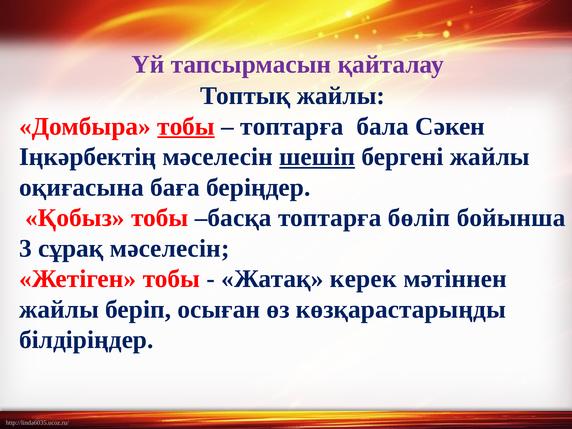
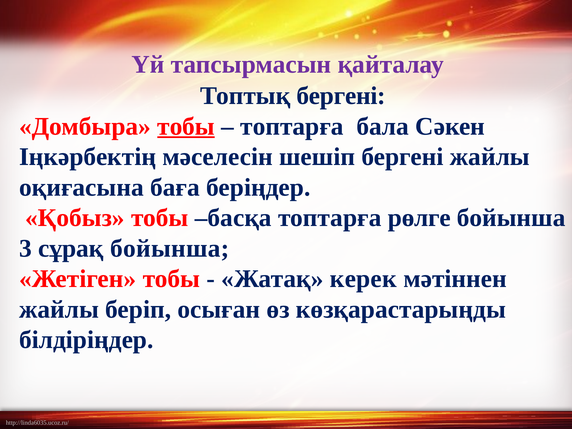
Топтық жайлы: жайлы -> бергені
шешіп underline: present -> none
бөліп: бөліп -> рөлге
сұрақ мәселесін: мәселесін -> бойынша
